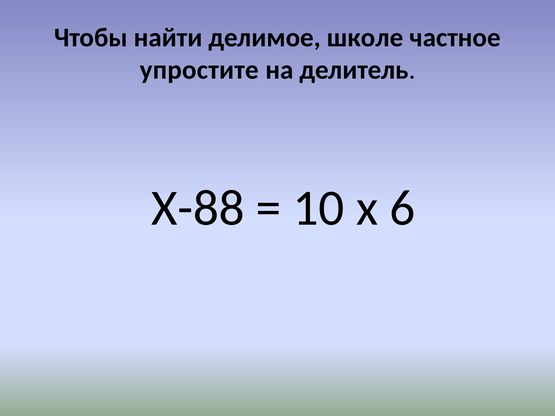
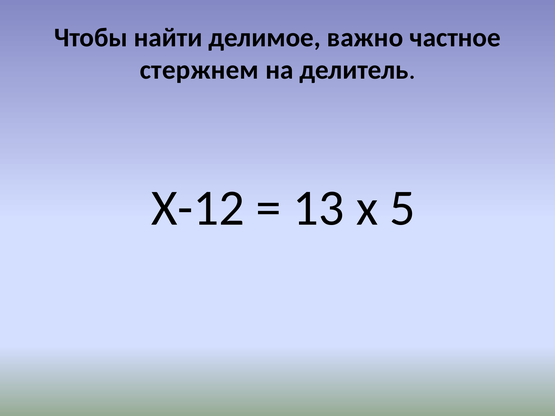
школе: школе -> важно
упростите: упростите -> стержнем
Х-88: Х-88 -> Х-12
10: 10 -> 13
6: 6 -> 5
